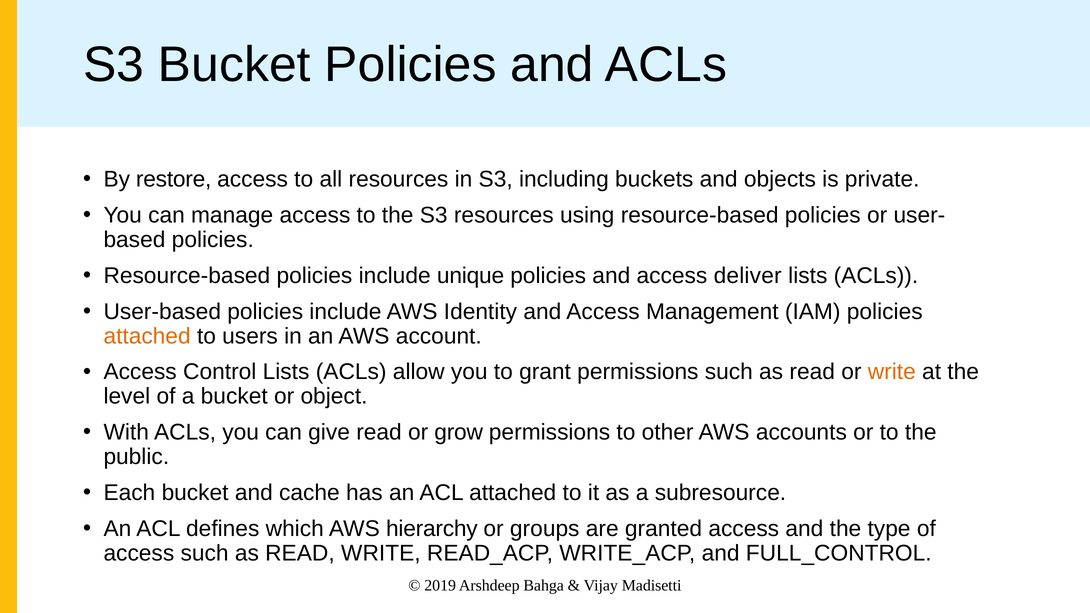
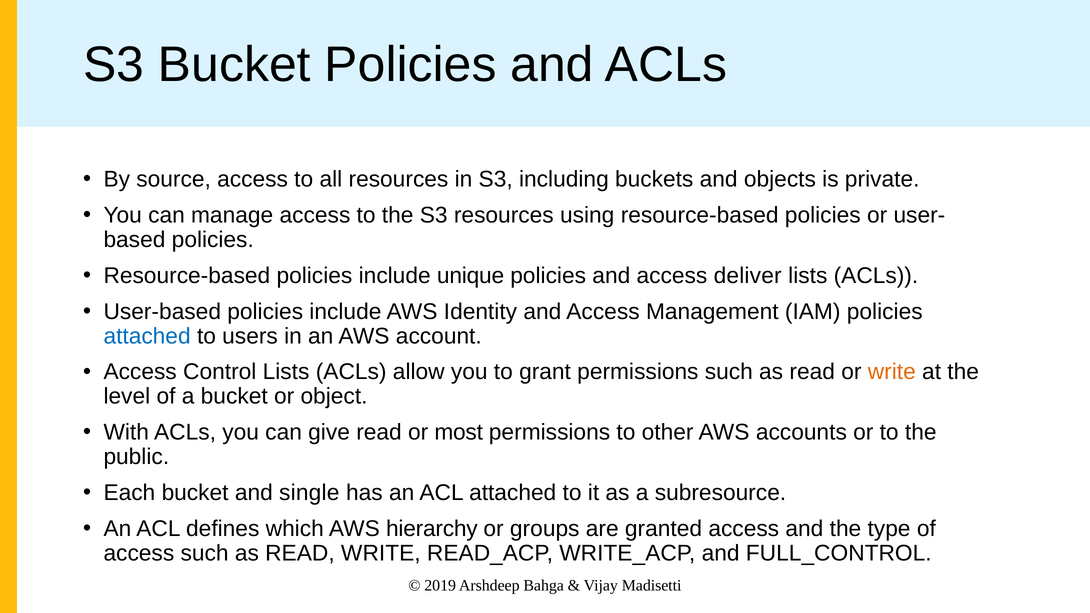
restore: restore -> source
attached at (147, 336) colour: orange -> blue
grow: grow -> most
cache: cache -> single
